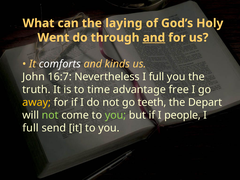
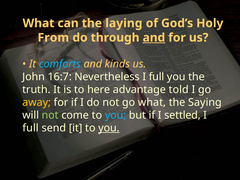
Went: Went -> From
comforts colour: white -> light blue
time: time -> here
free: free -> told
go teeth: teeth -> what
Depart: Depart -> Saying
you at (116, 115) colour: light green -> light blue
people: people -> settled
you at (109, 128) underline: none -> present
